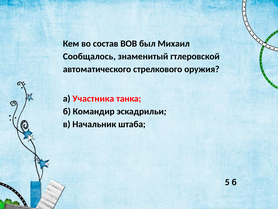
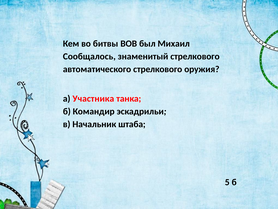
состав: состав -> битвы
знаменитый гтлеровской: гтлеровской -> стрелкового
